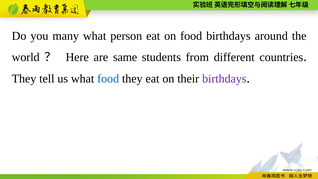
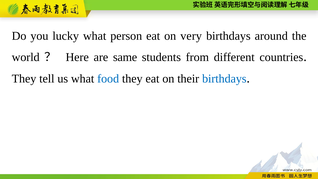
many: many -> lucky
on food: food -> very
birthdays at (224, 79) colour: purple -> blue
